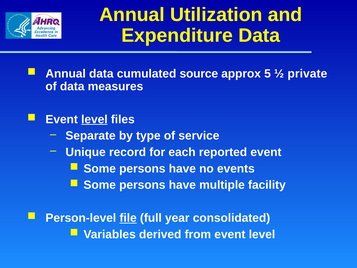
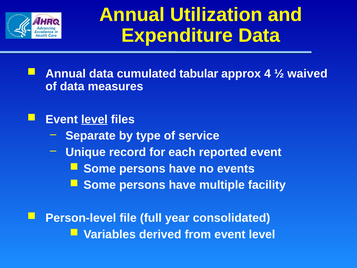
source: source -> tabular
5: 5 -> 4
private: private -> waived
file underline: present -> none
